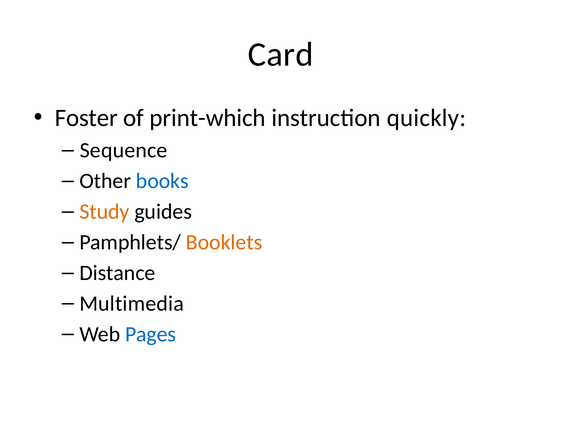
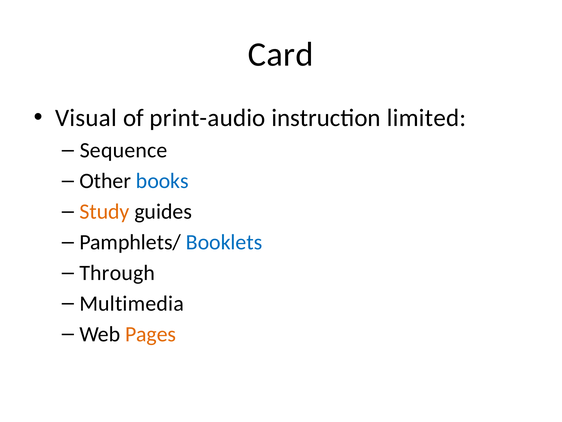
Foster: Foster -> Visual
print-which: print-which -> print-audio
quickly: quickly -> limited
Booklets colour: orange -> blue
Distance: Distance -> Through
Pages colour: blue -> orange
